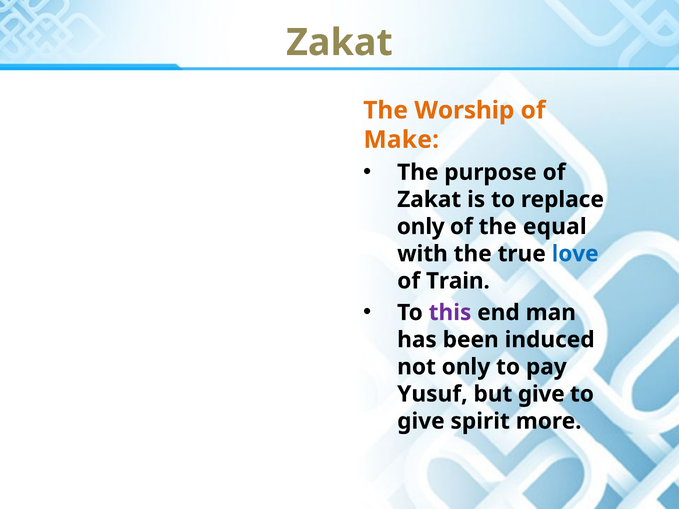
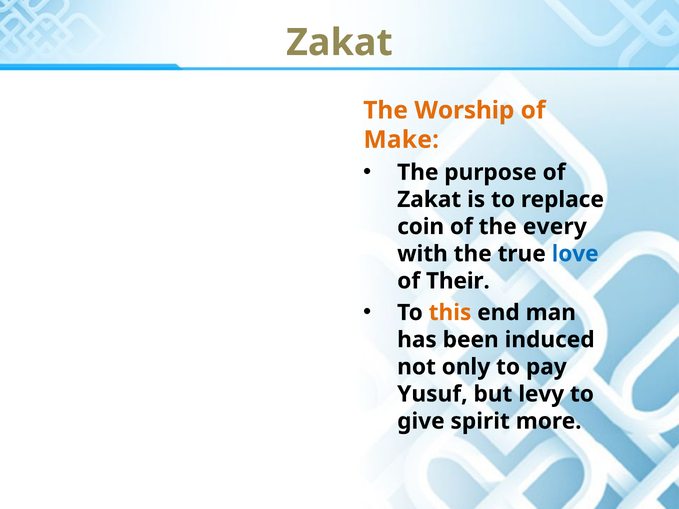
only at (421, 227): only -> coin
equal: equal -> every
Train: Train -> Their
this colour: purple -> orange
but give: give -> levy
